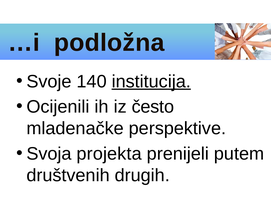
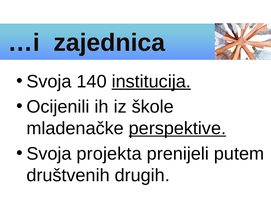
podložna: podložna -> zajednica
Svoje at (49, 82): Svoje -> Svoja
često: često -> škole
perspektive underline: none -> present
